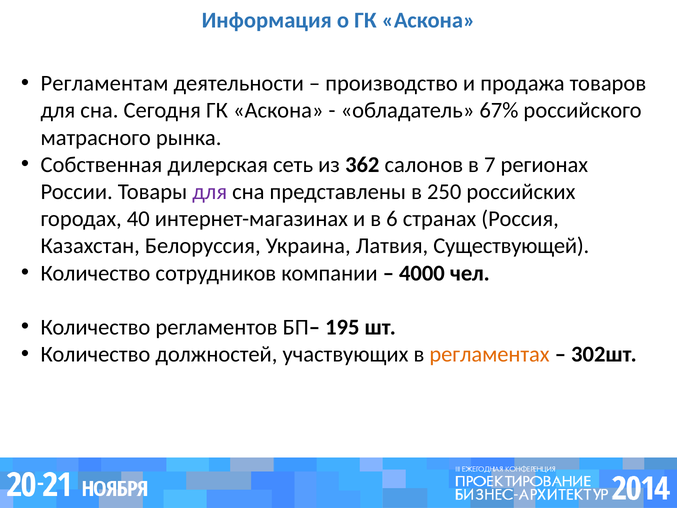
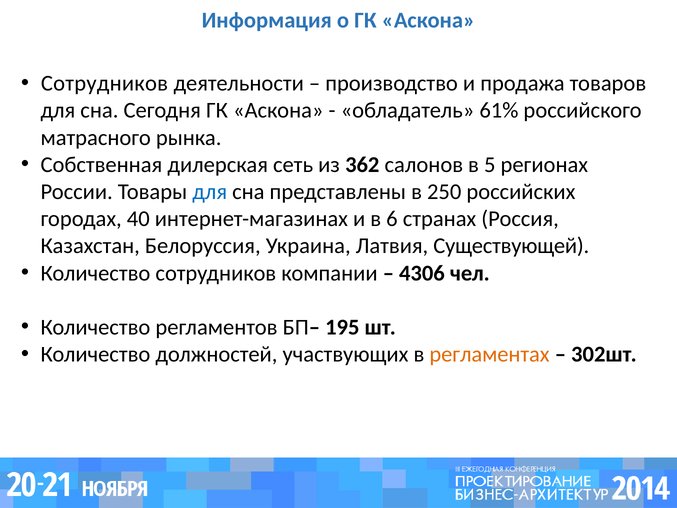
Регламентам at (104, 83): Регламентам -> Сотрудников
67%: 67% -> 61%
7: 7 -> 5
для at (210, 192) colour: purple -> blue
4000: 4000 -> 4306
